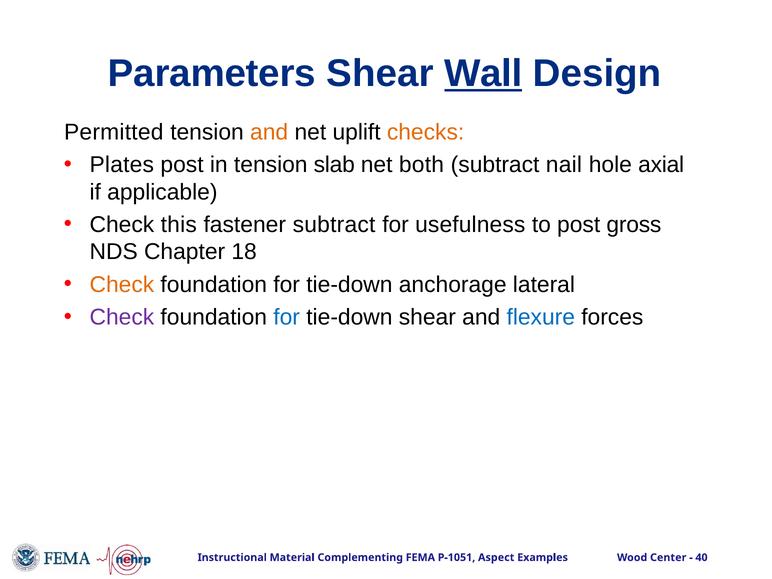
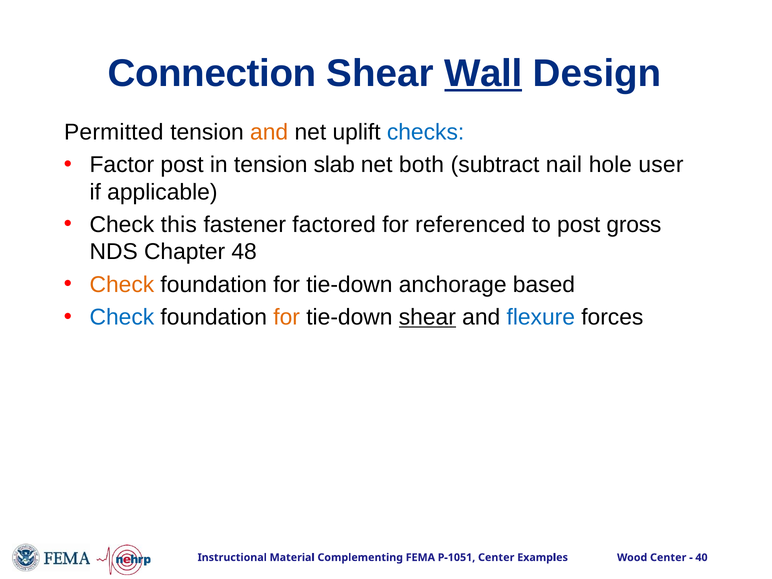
Parameters: Parameters -> Connection
checks colour: orange -> blue
Plates: Plates -> Factor
axial: axial -> user
fastener subtract: subtract -> factored
usefulness: usefulness -> referenced
18: 18 -> 48
lateral: lateral -> based
Check at (122, 317) colour: purple -> blue
for at (287, 317) colour: blue -> orange
shear at (427, 317) underline: none -> present
Aspect at (496, 557): Aspect -> Center
